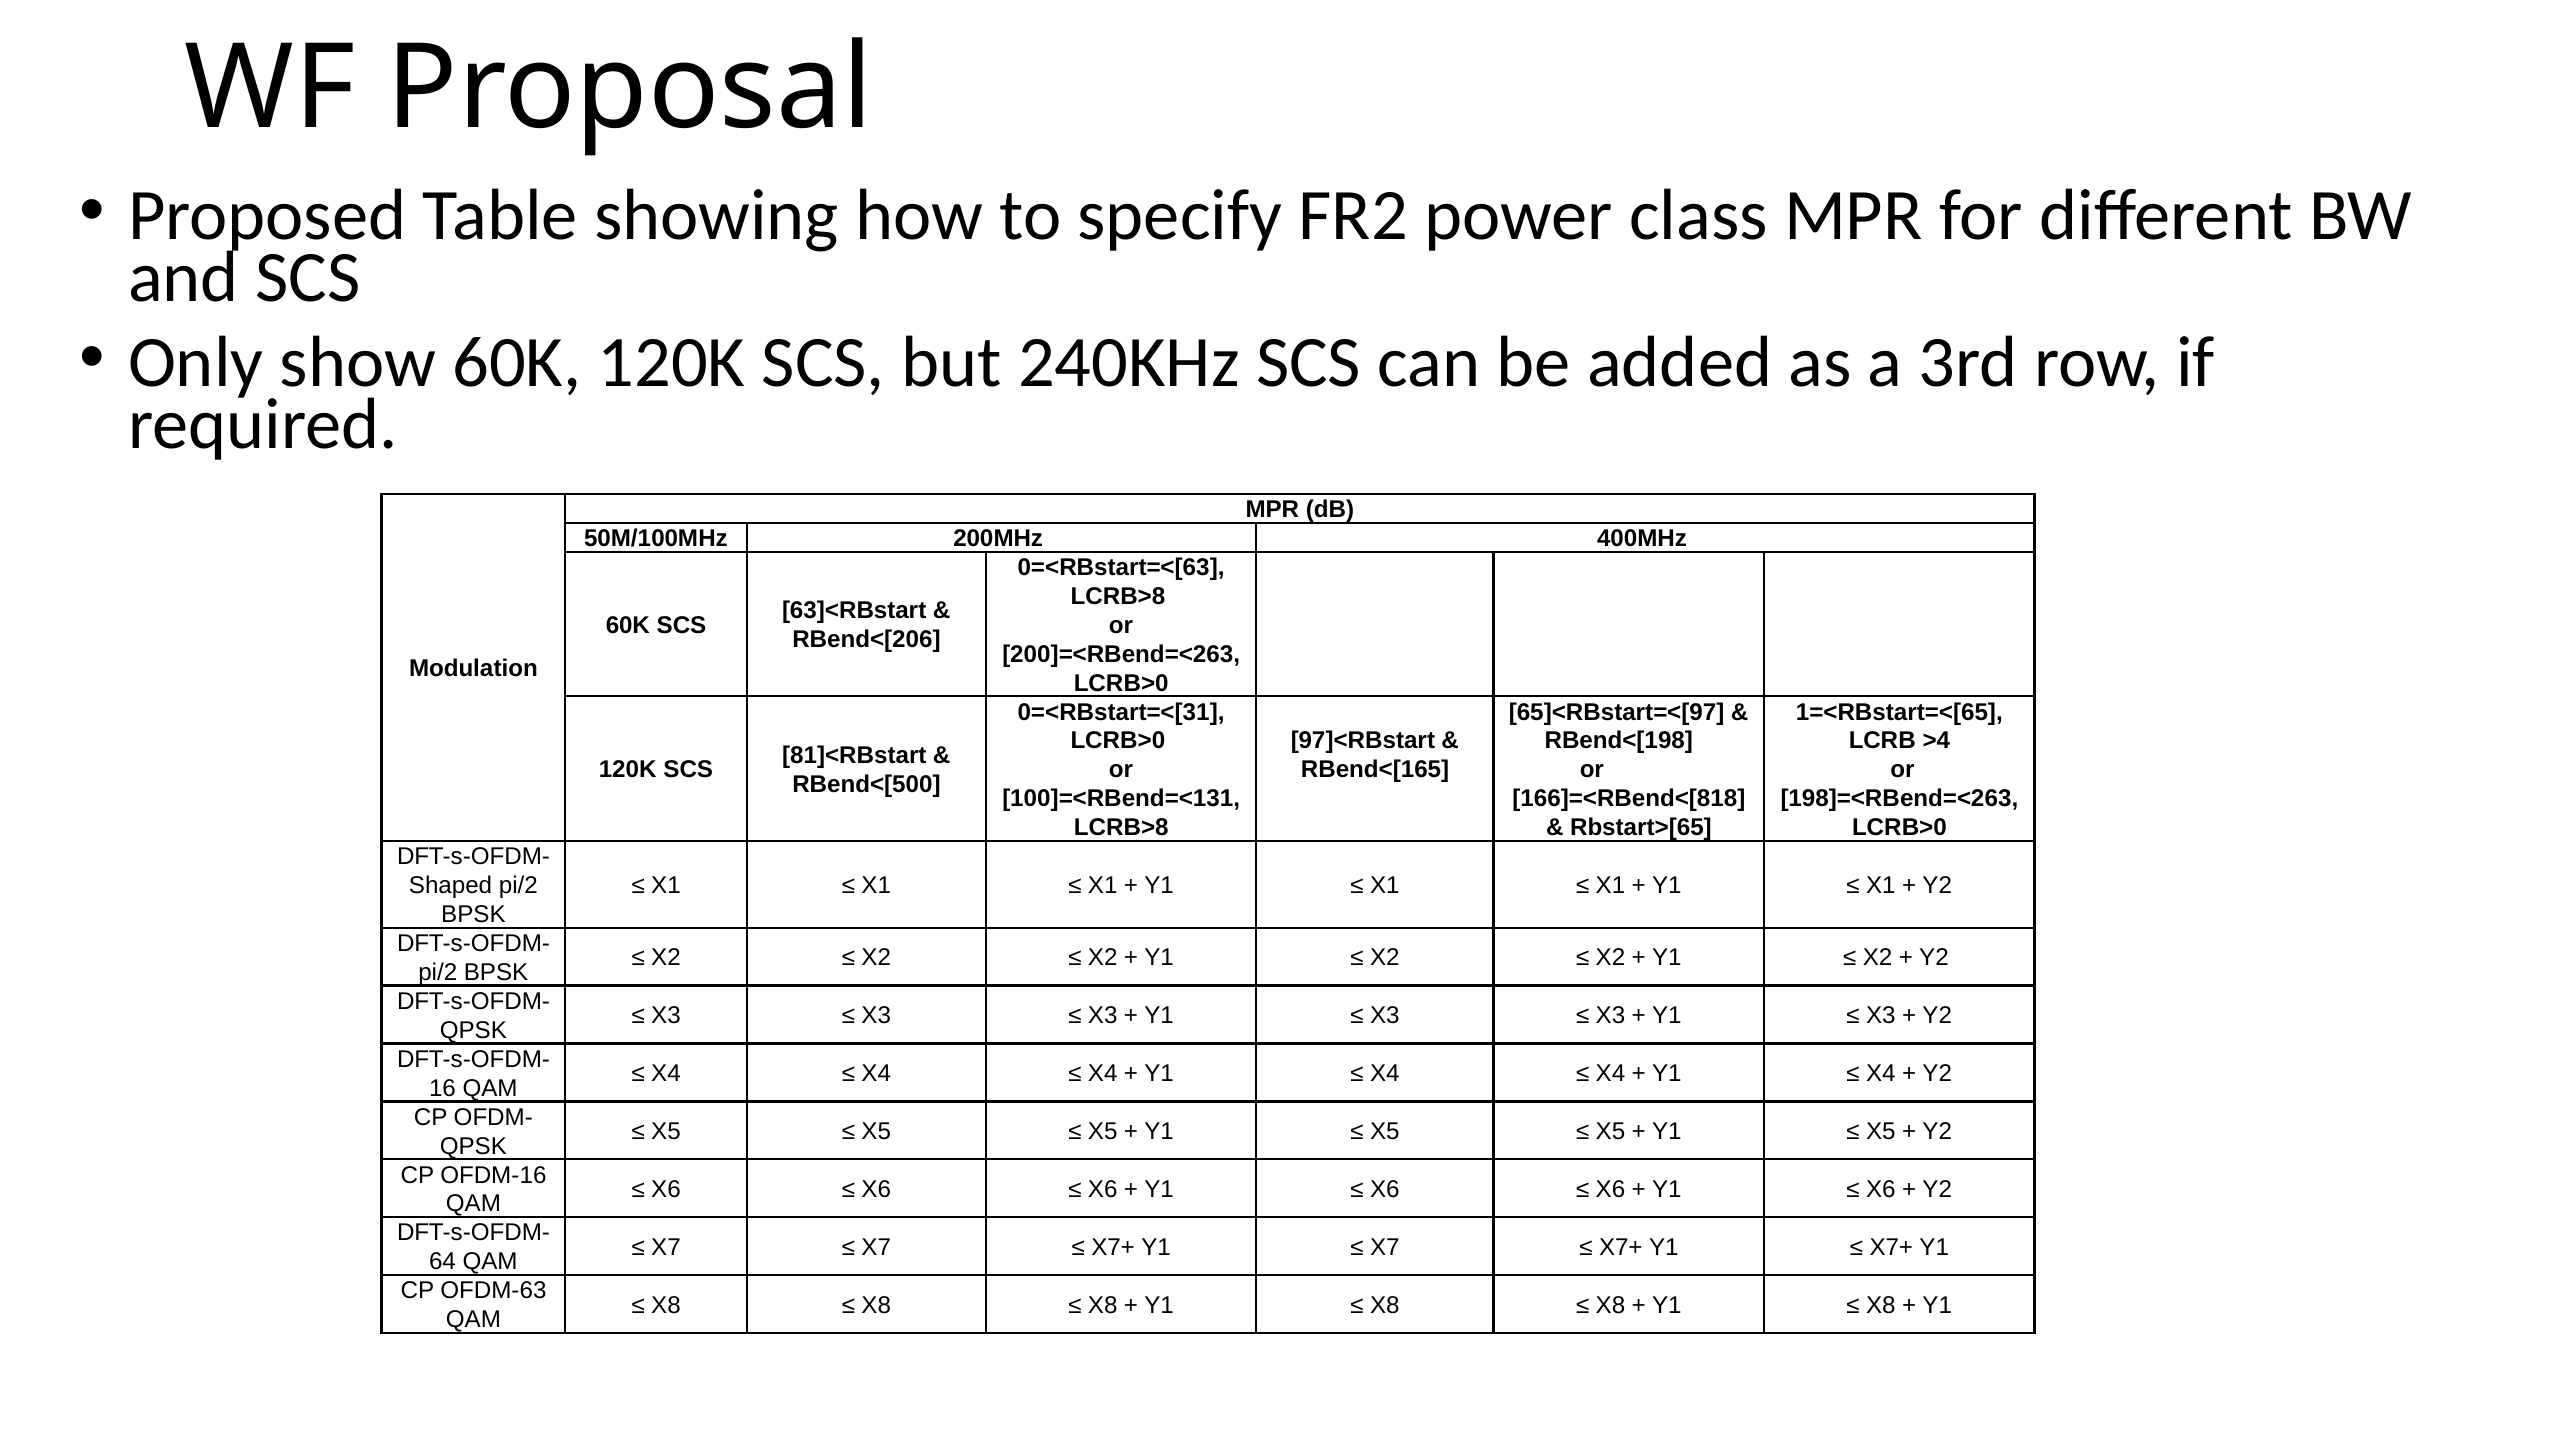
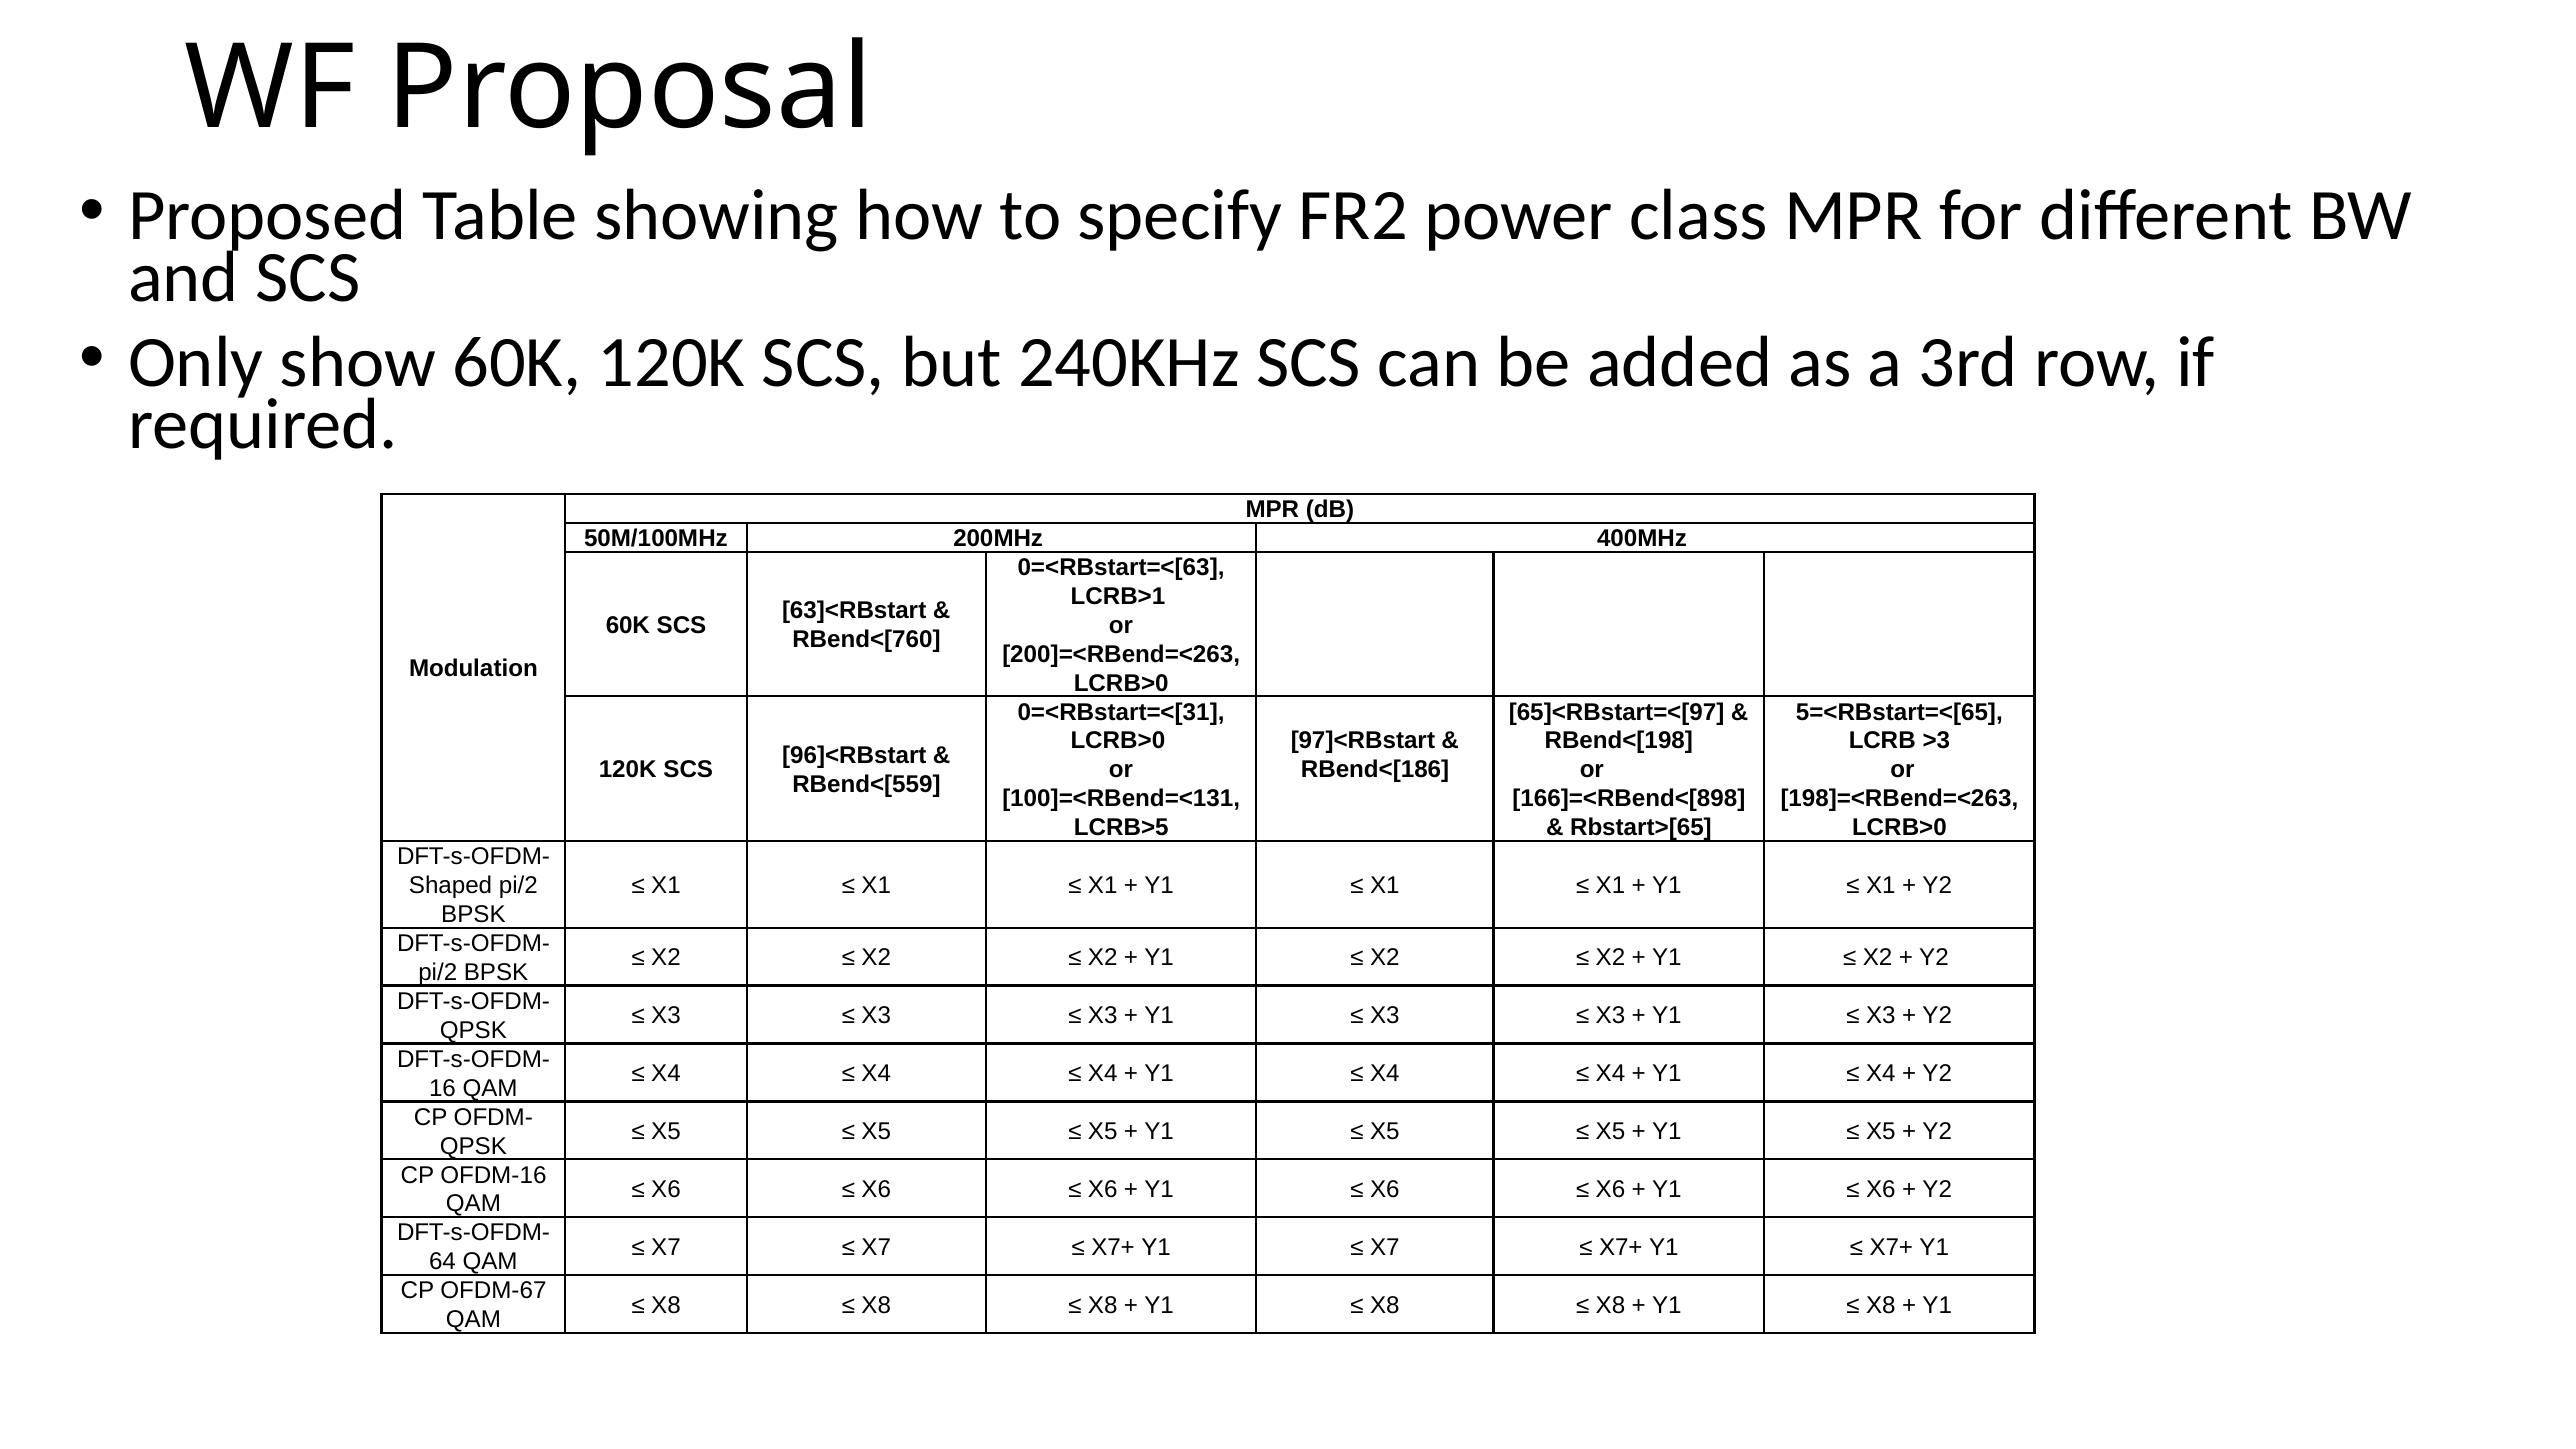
LCRB>8 at (1118, 596): LCRB>8 -> LCRB>1
RBend<[206: RBend<[206 -> RBend<[760
1=<RBstart=<[65: 1=<RBstart=<[65 -> 5=<RBstart=<[65
>4: >4 -> >3
81]<RBstart: 81]<RBstart -> 96]<RBstart
RBend<[165: RBend<[165 -> RBend<[186
RBend<[500: RBend<[500 -> RBend<[559
166]=<RBend<[818: 166]=<RBend<[818 -> 166]=<RBend<[898
LCRB>8 at (1121, 828): LCRB>8 -> LCRB>5
OFDM-63: OFDM-63 -> OFDM-67
